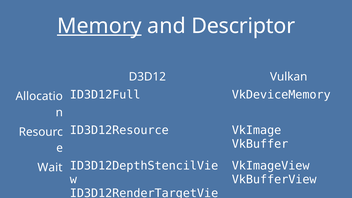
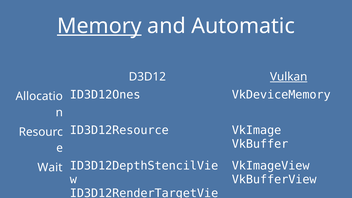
Descriptor: Descriptor -> Automatic
Vulkan underline: none -> present
ID3D12Full: ID3D12Full -> ID3D12Ones
